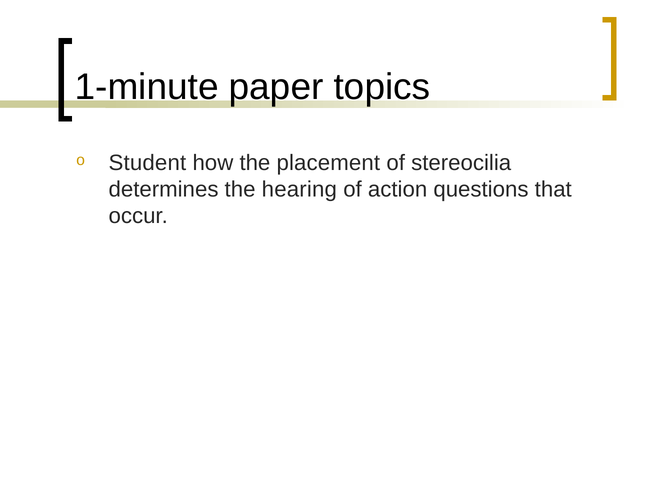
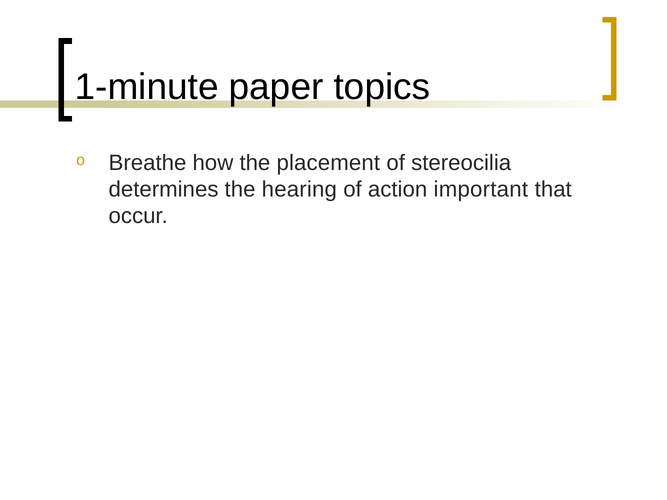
Student: Student -> Breathe
questions: questions -> important
